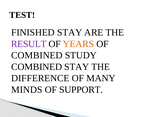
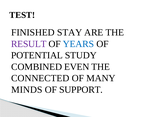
YEARS colour: orange -> blue
COMBINED at (37, 55): COMBINED -> POTENTIAL
COMBINED STAY: STAY -> EVEN
DIFFERENCE: DIFFERENCE -> CONNECTED
